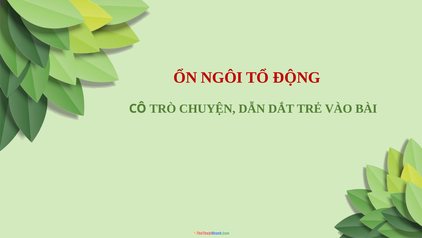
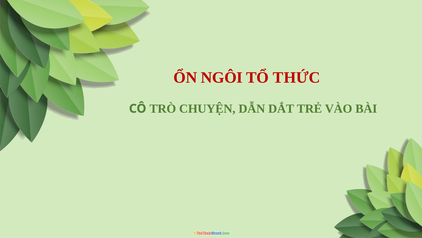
ĐỘNG: ĐỘNG -> THỨC
